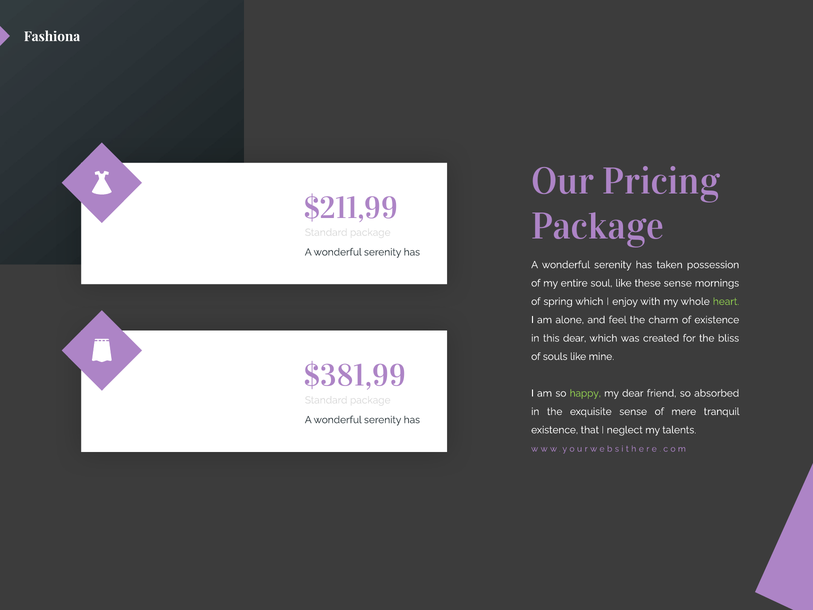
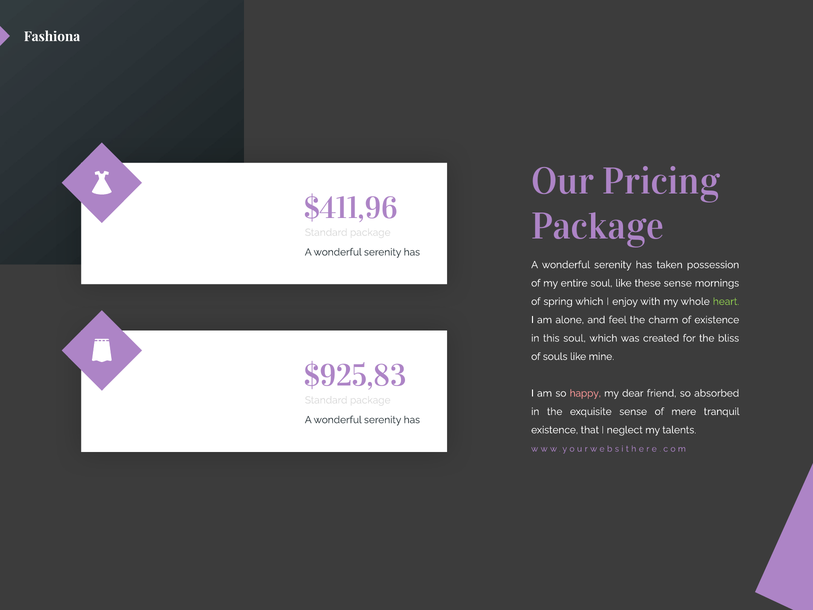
$211,99: $211,99 -> $411,96
this dear: dear -> soul
$381,99: $381,99 -> $925,83
happy colour: light green -> pink
